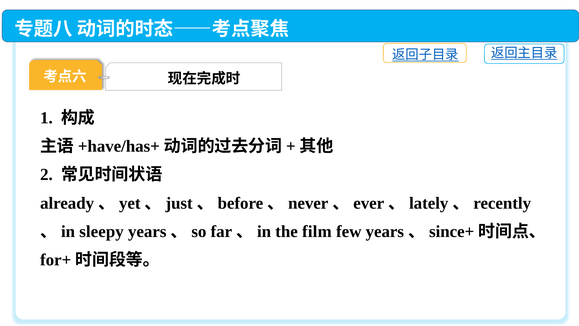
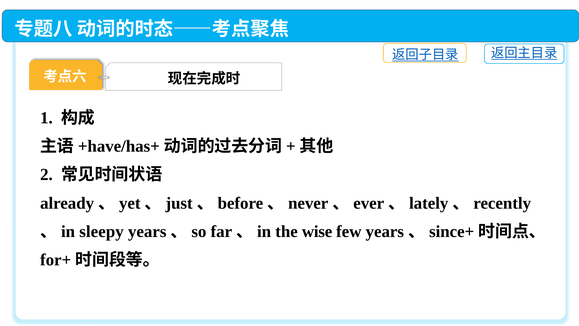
film: film -> wise
